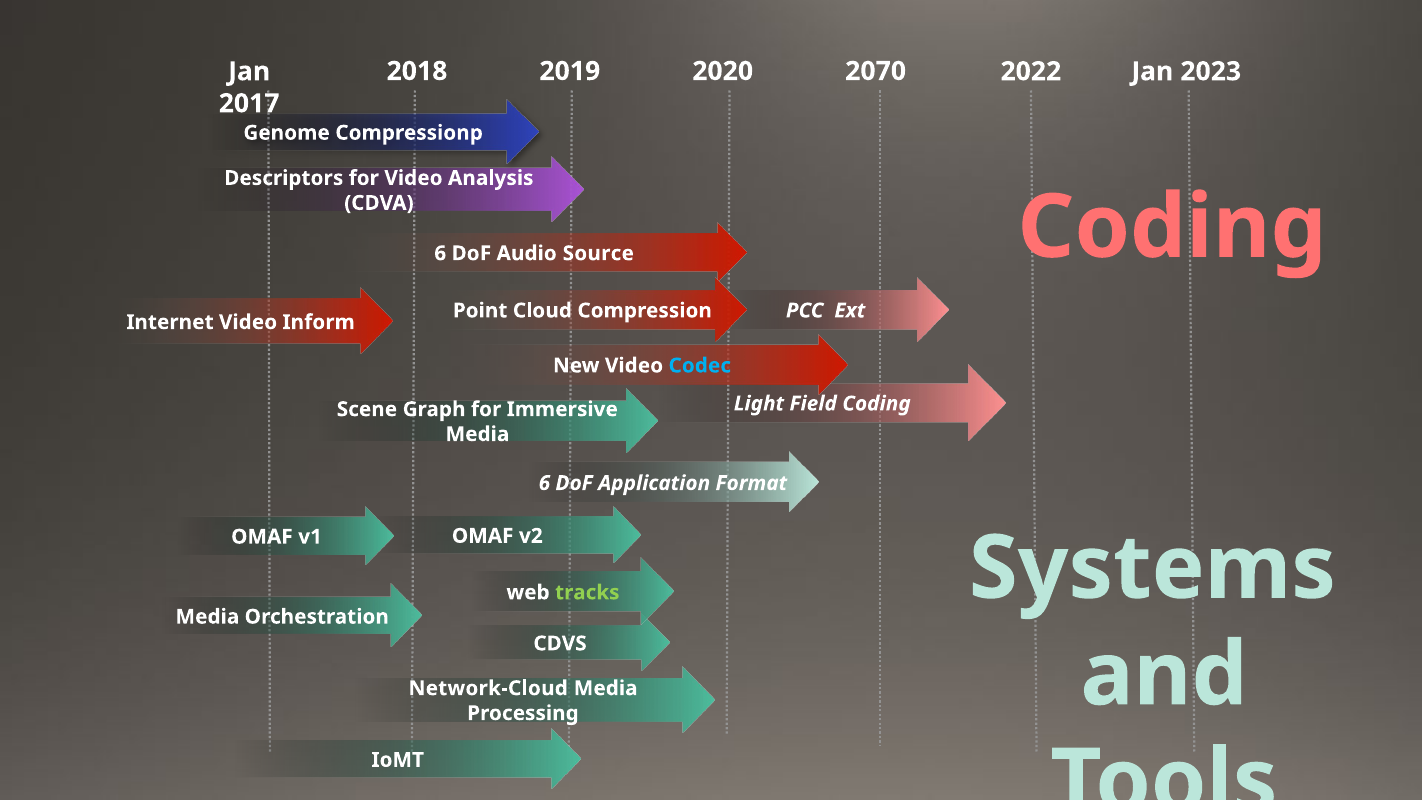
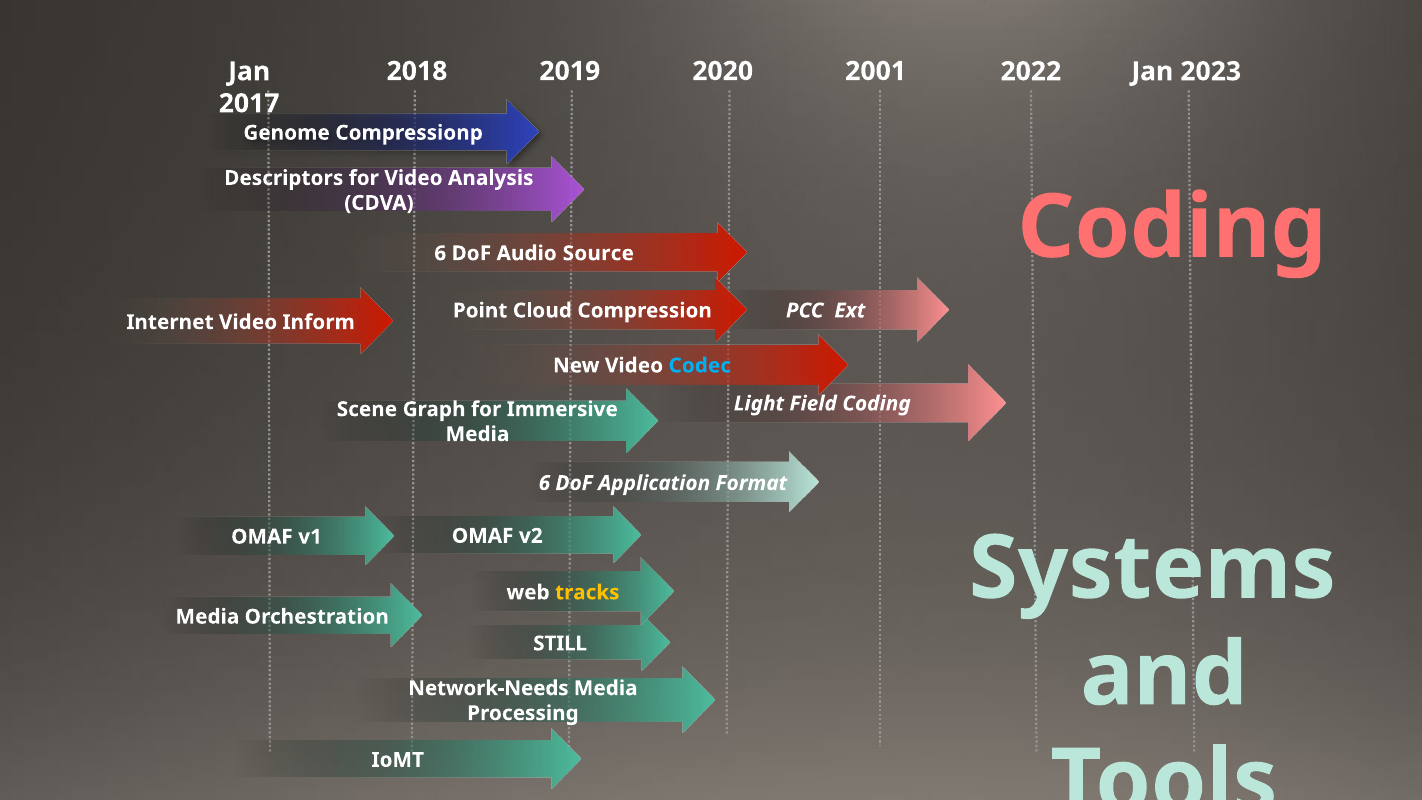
2070: 2070 -> 2001
tracks colour: light green -> yellow
CDVS: CDVS -> STILL
Network-Cloud: Network-Cloud -> Network-Needs
